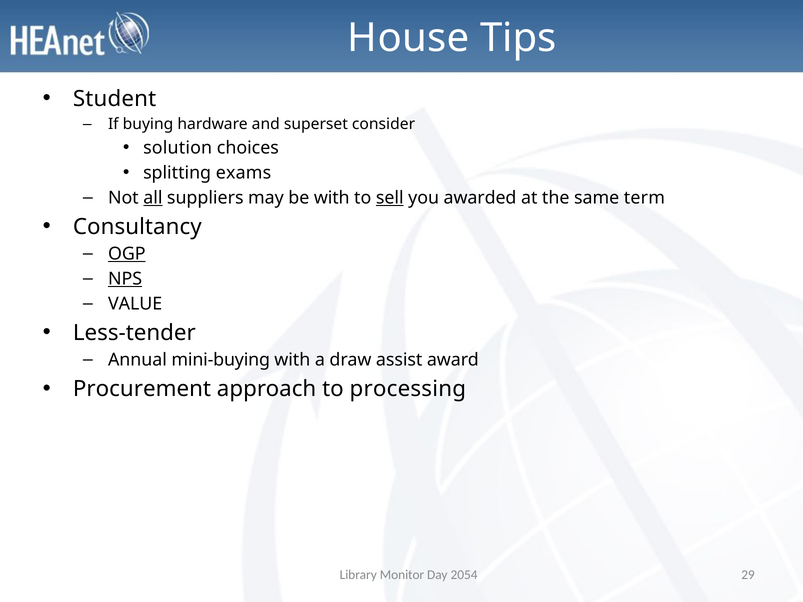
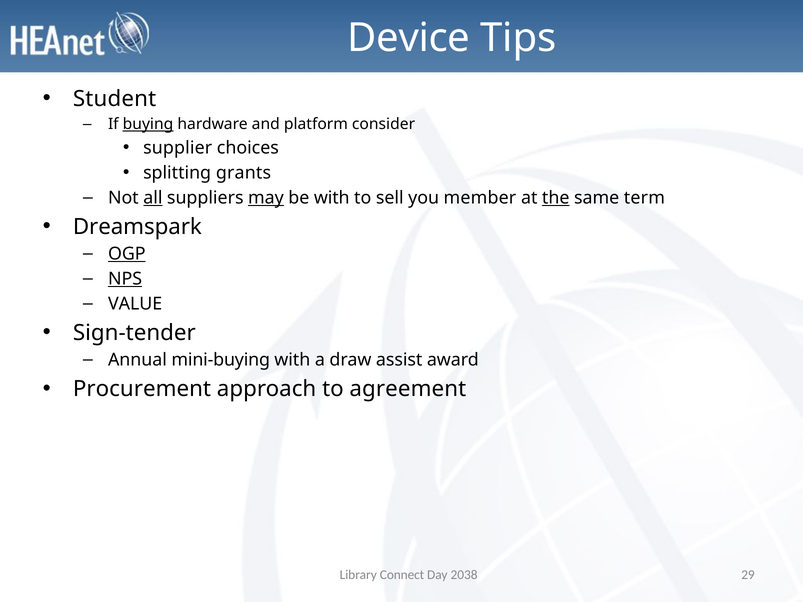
House: House -> Device
buying underline: none -> present
superset: superset -> platform
solution: solution -> supplier
exams: exams -> grants
may underline: none -> present
sell underline: present -> none
awarded: awarded -> member
the underline: none -> present
Consultancy: Consultancy -> Dreamspark
Less-tender: Less-tender -> Sign-tender
processing: processing -> agreement
Monitor: Monitor -> Connect
2054: 2054 -> 2038
